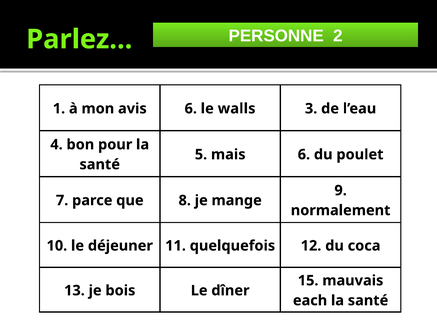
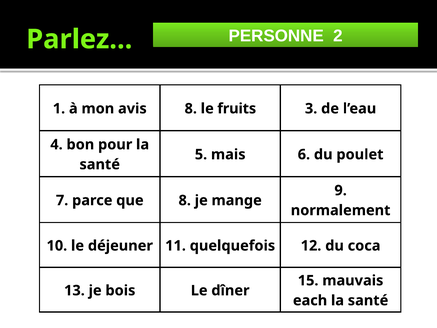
avis 6: 6 -> 8
walls: walls -> fruits
